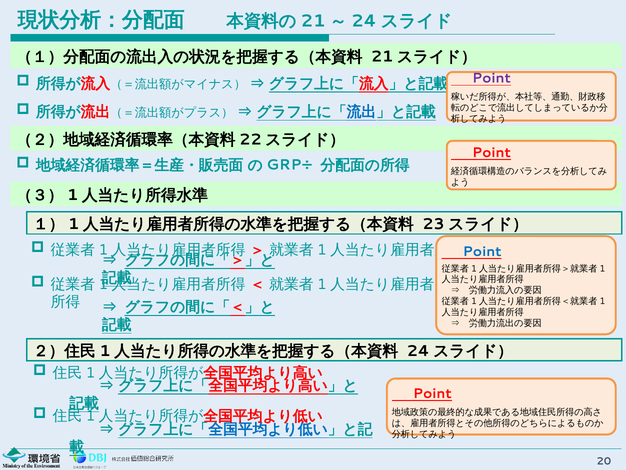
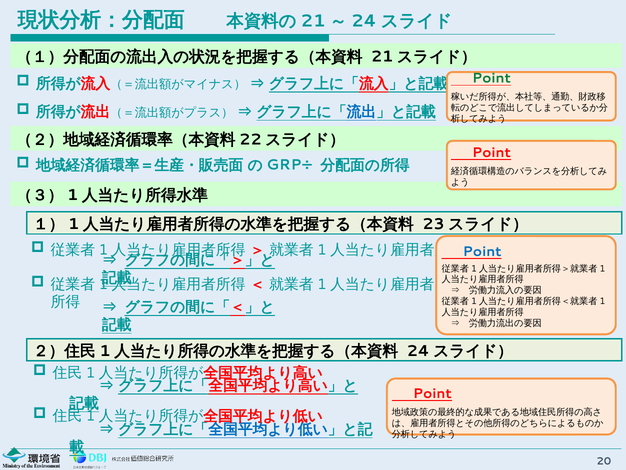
Point at (491, 78) colour: purple -> green
